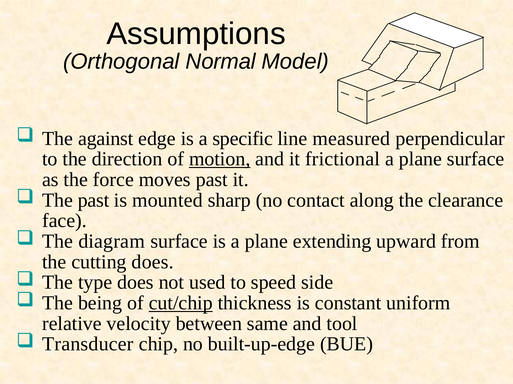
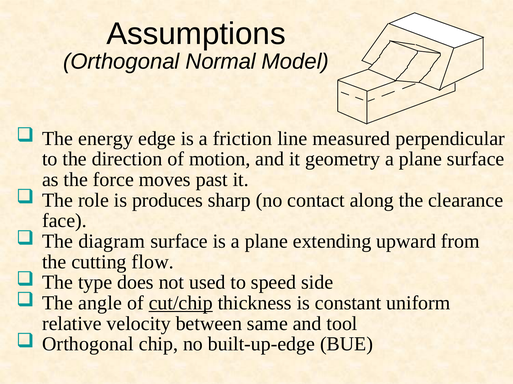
against: against -> energy
specific: specific -> friction
motion underline: present -> none
frictional: frictional -> geometry
The past: past -> role
mounted: mounted -> produces
cutting does: does -> flow
being: being -> angle
Transducer at (88, 345): Transducer -> Orthogonal
